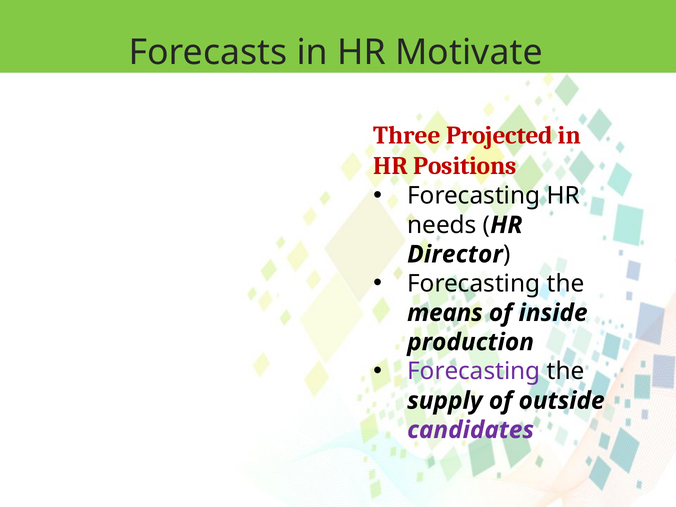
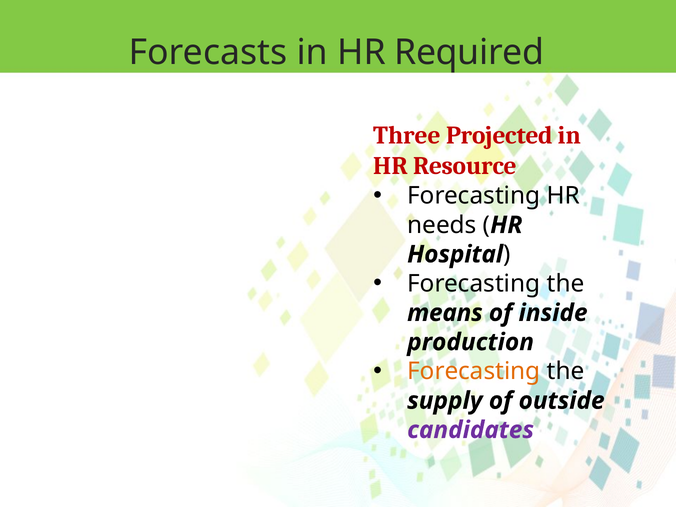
Motivate: Motivate -> Required
Positions: Positions -> Resource
Director: Director -> Hospital
Forecasting at (474, 371) colour: purple -> orange
